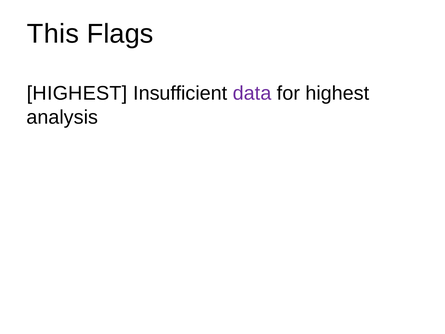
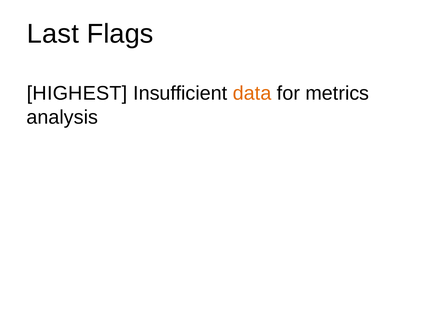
This: This -> Last
data colour: purple -> orange
for highest: highest -> metrics
